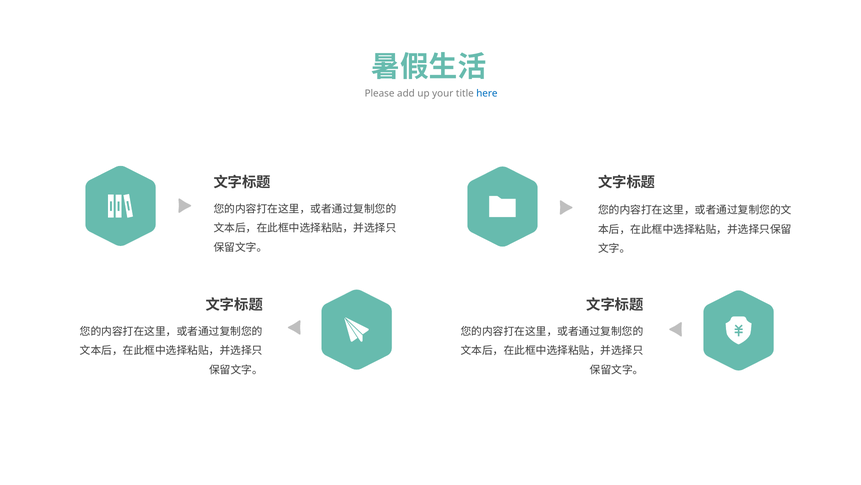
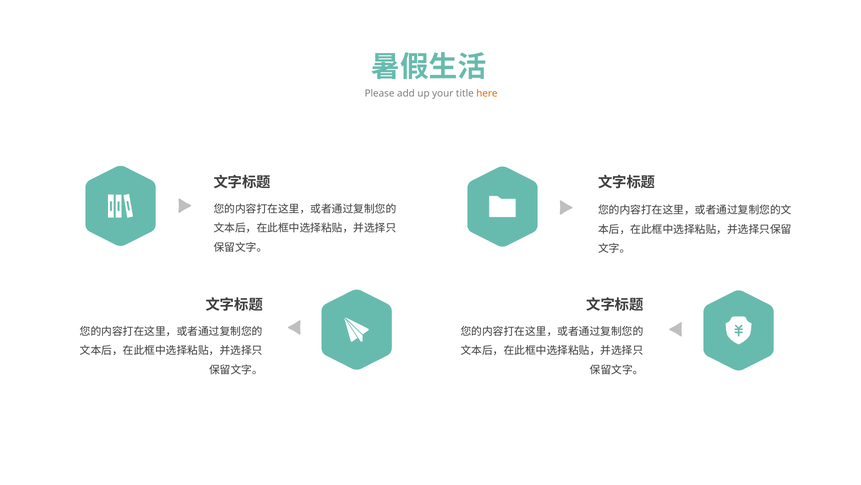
here colour: blue -> orange
